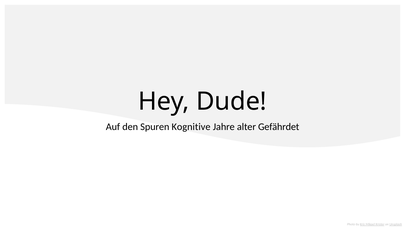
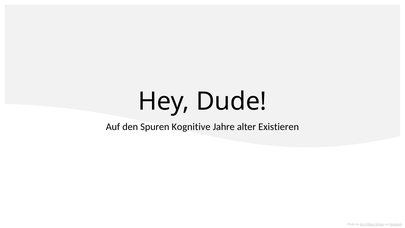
Gefährdet: Gefährdet -> Existieren
